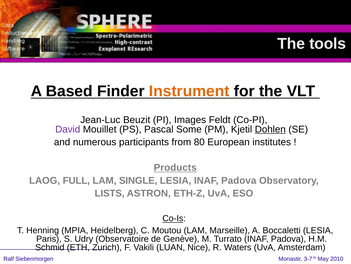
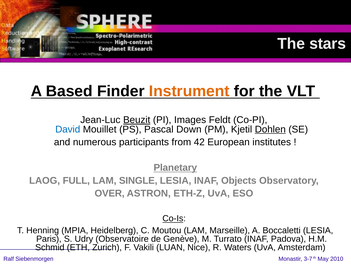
tools: tools -> stars
Beuzit underline: none -> present
David colour: purple -> blue
Some: Some -> Down
80: 80 -> 42
Products: Products -> Planetary
LESIA INAF Padova: Padova -> Objects
LISTS: LISTS -> OVER
